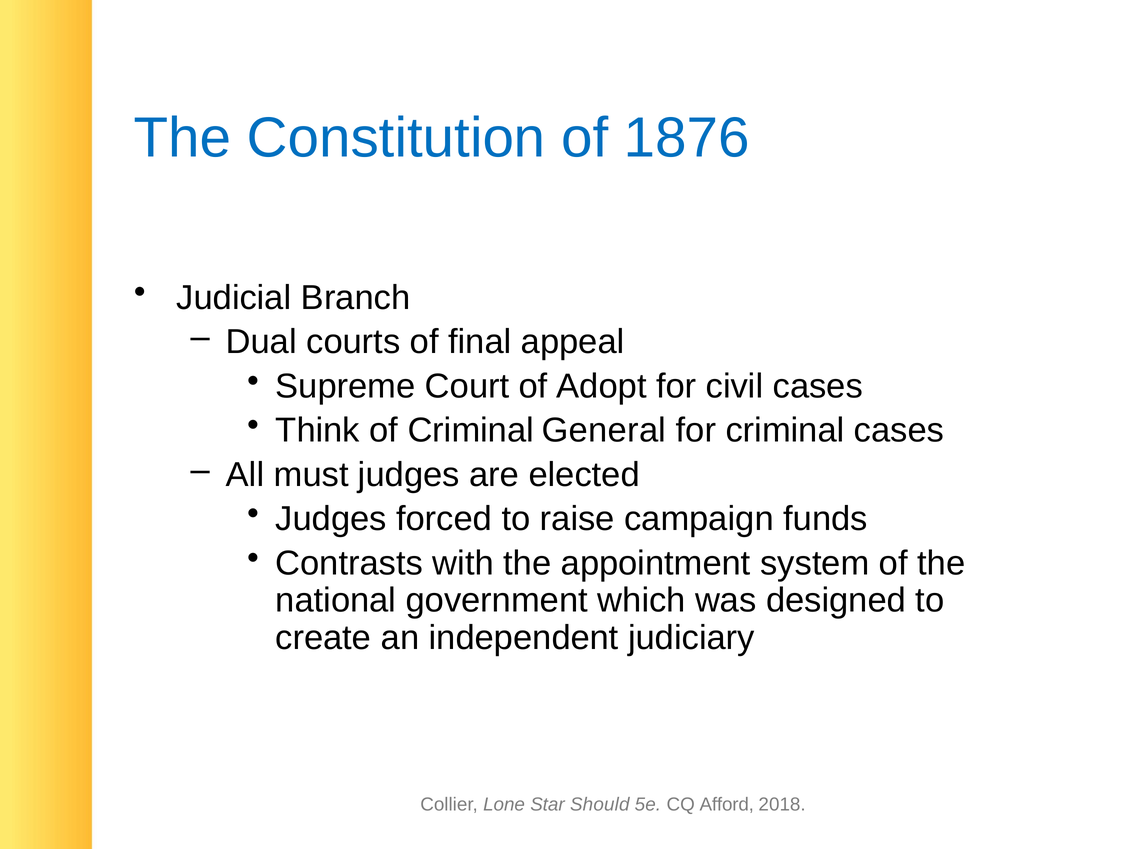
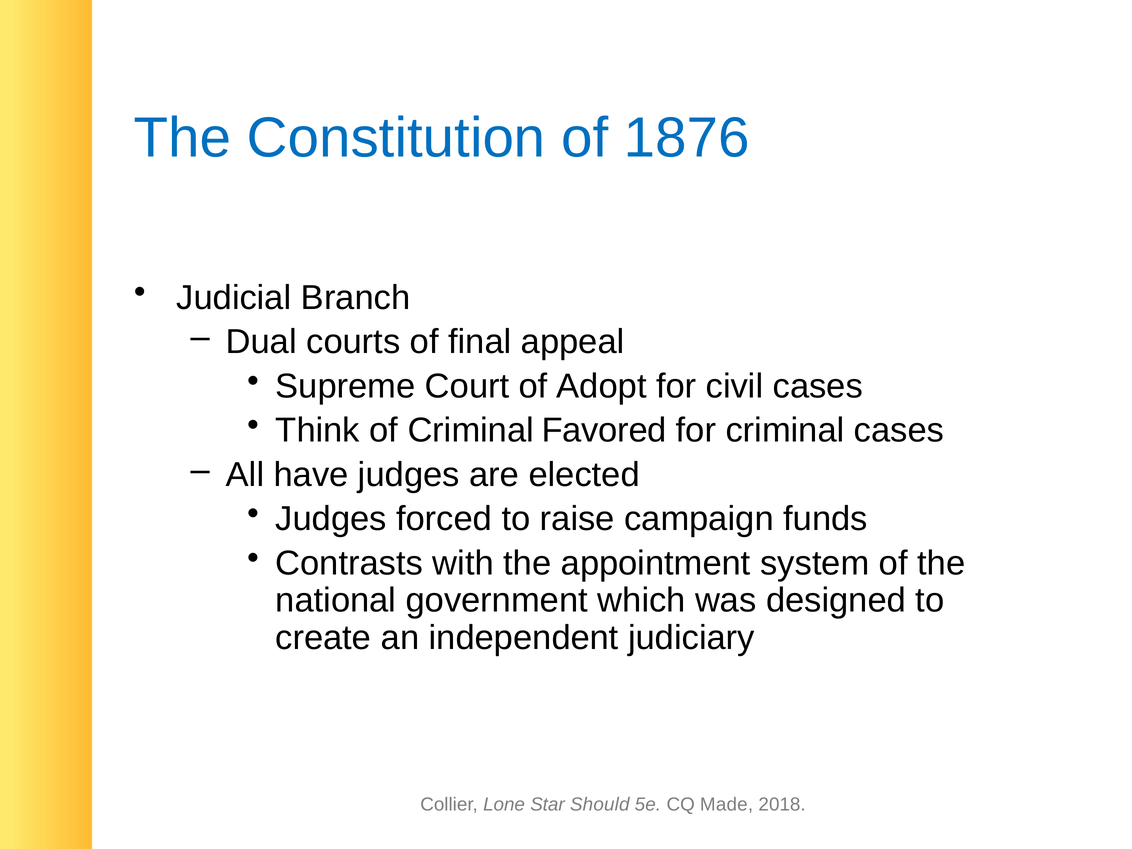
General: General -> Favored
must: must -> have
Afford: Afford -> Made
